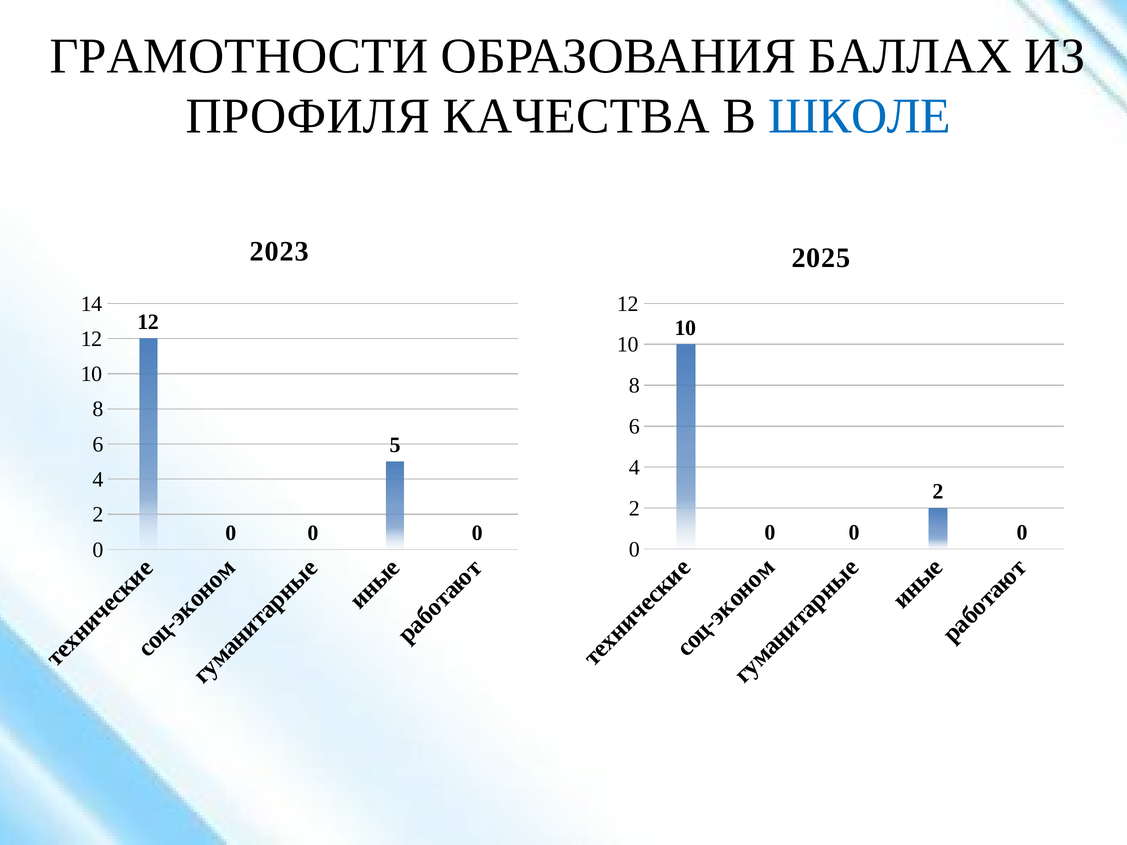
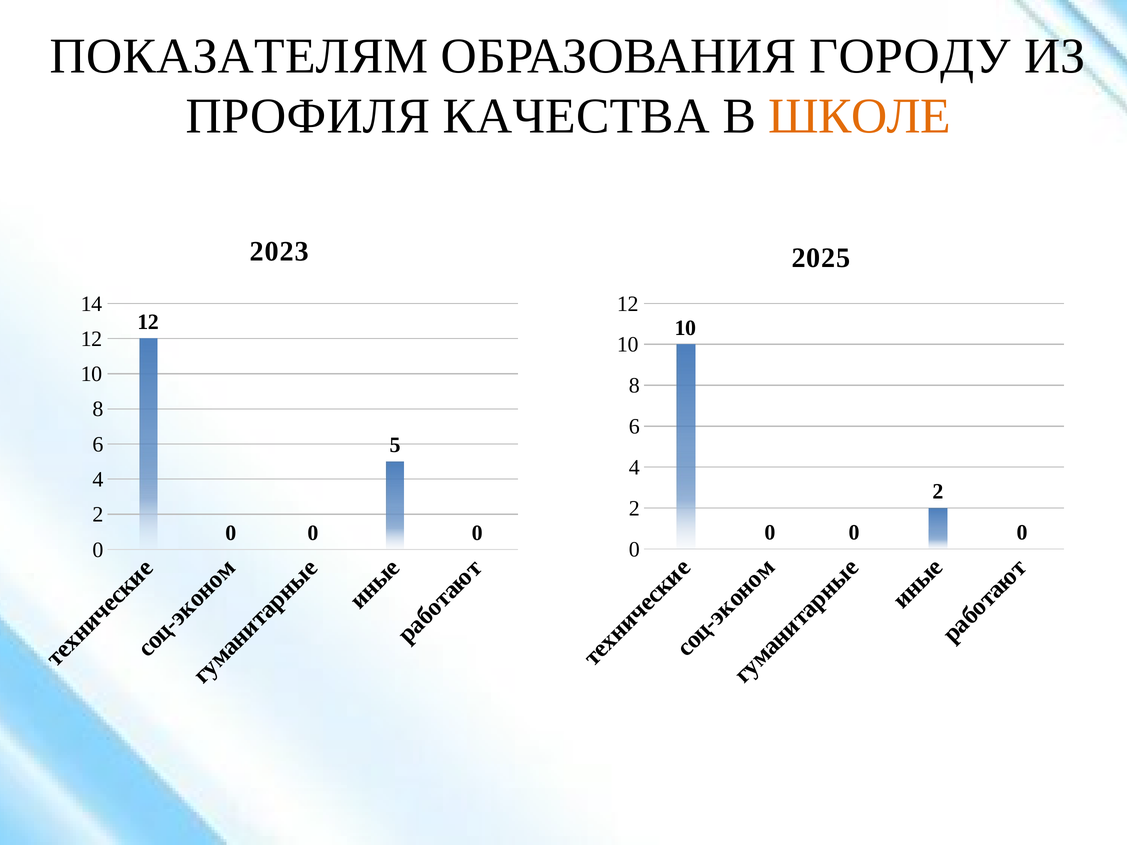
ГРАМОТНОСТИ: ГРАМОТНОСТИ -> ПОКАЗАТЕЛЯМ
БАЛЛАХ: БАЛЛАХ -> ГОРОДУ
ШКОЛЕ colour: blue -> orange
